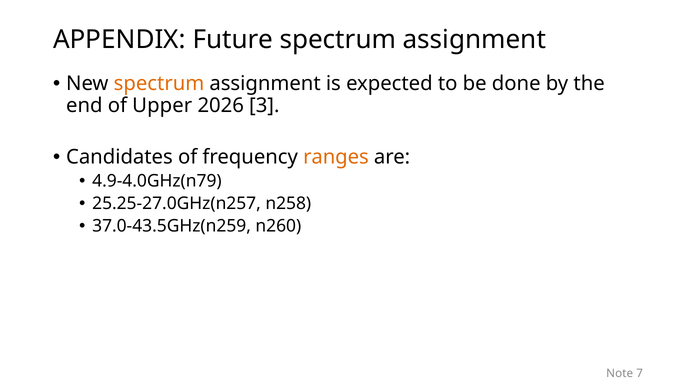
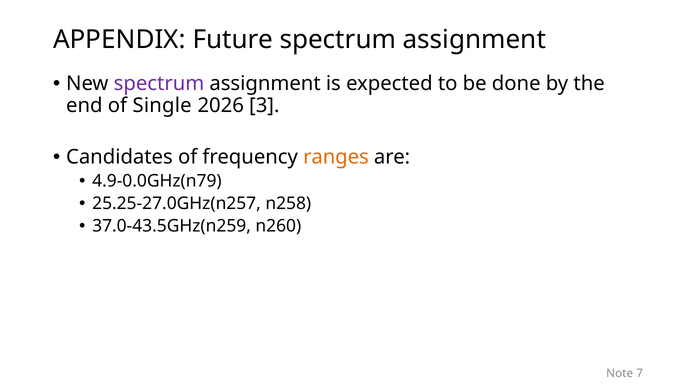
spectrum at (159, 84) colour: orange -> purple
Upper: Upper -> Single
4.9-4.0GHz(n79: 4.9-4.0GHz(n79 -> 4.9-0.0GHz(n79
